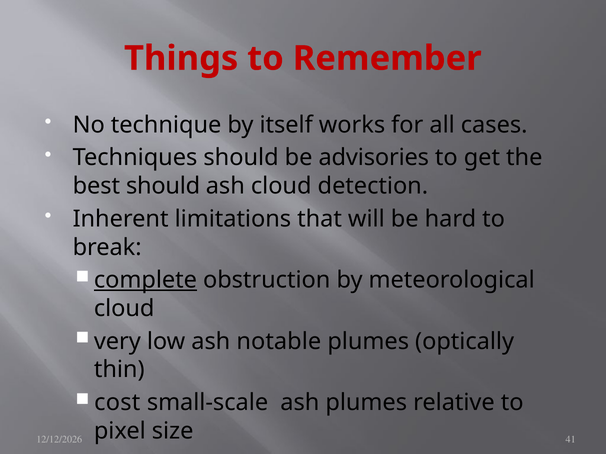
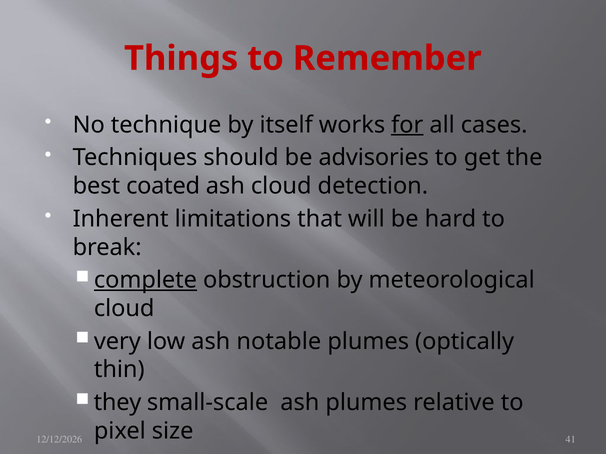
for underline: none -> present
best should: should -> coated
cost: cost -> they
